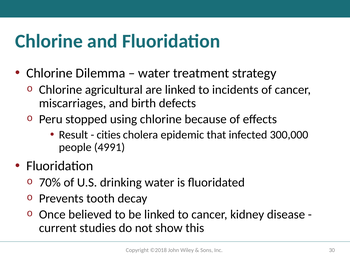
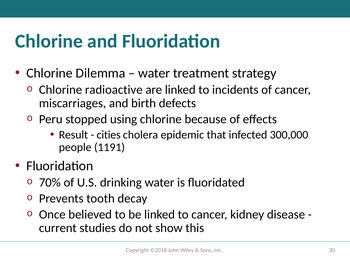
agricultural: agricultural -> radioactive
49: 49 -> 11
